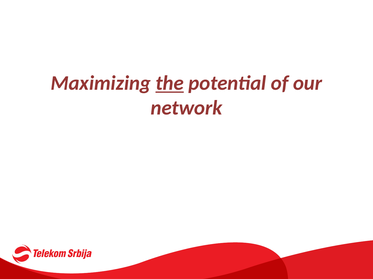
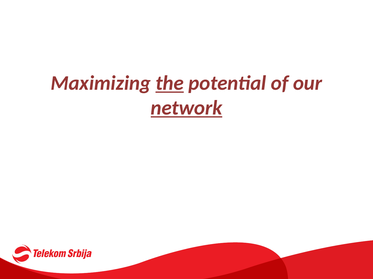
network underline: none -> present
